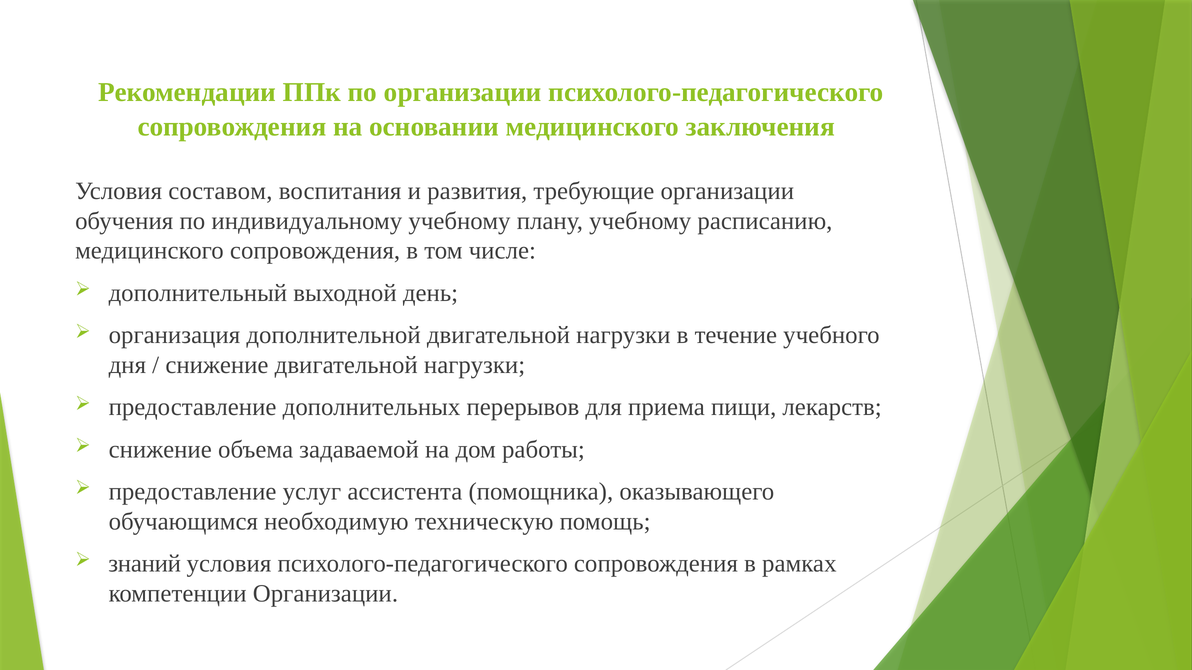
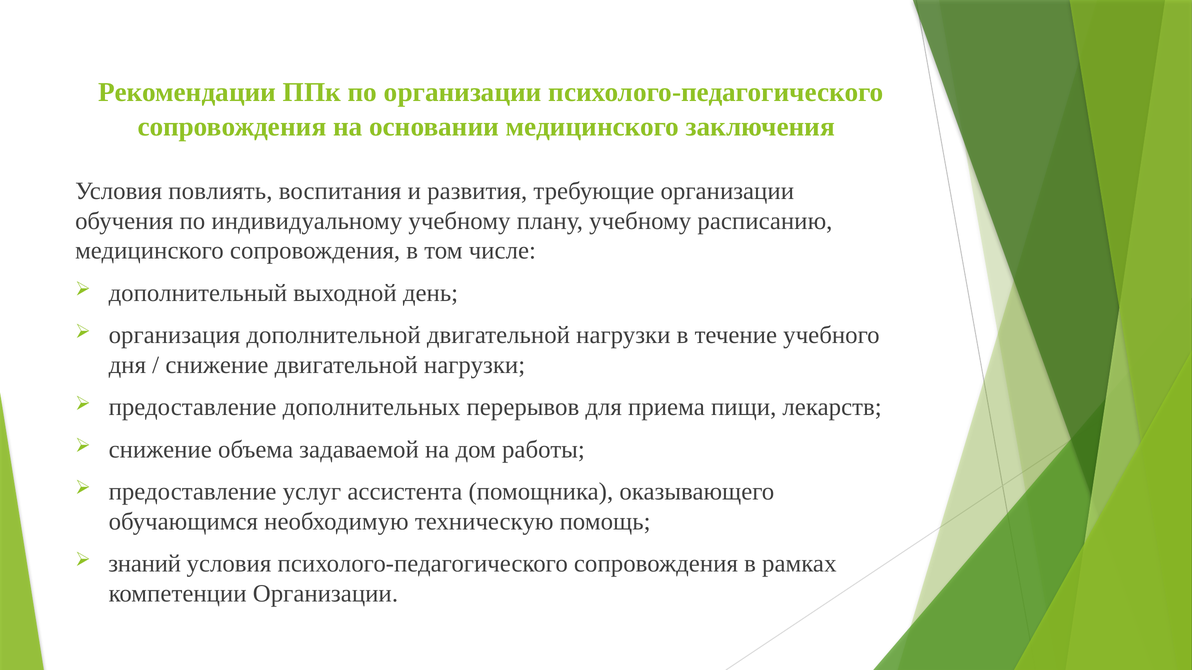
составом: составом -> повлиять
